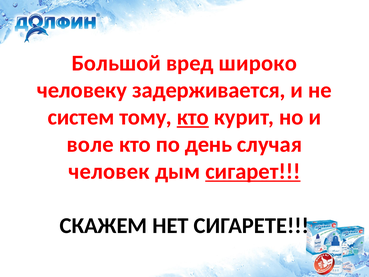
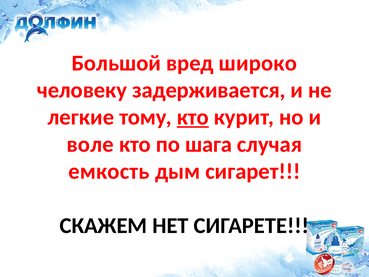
систем: систем -> легкие
день: день -> шага
человек: человек -> емкость
сигарет underline: present -> none
